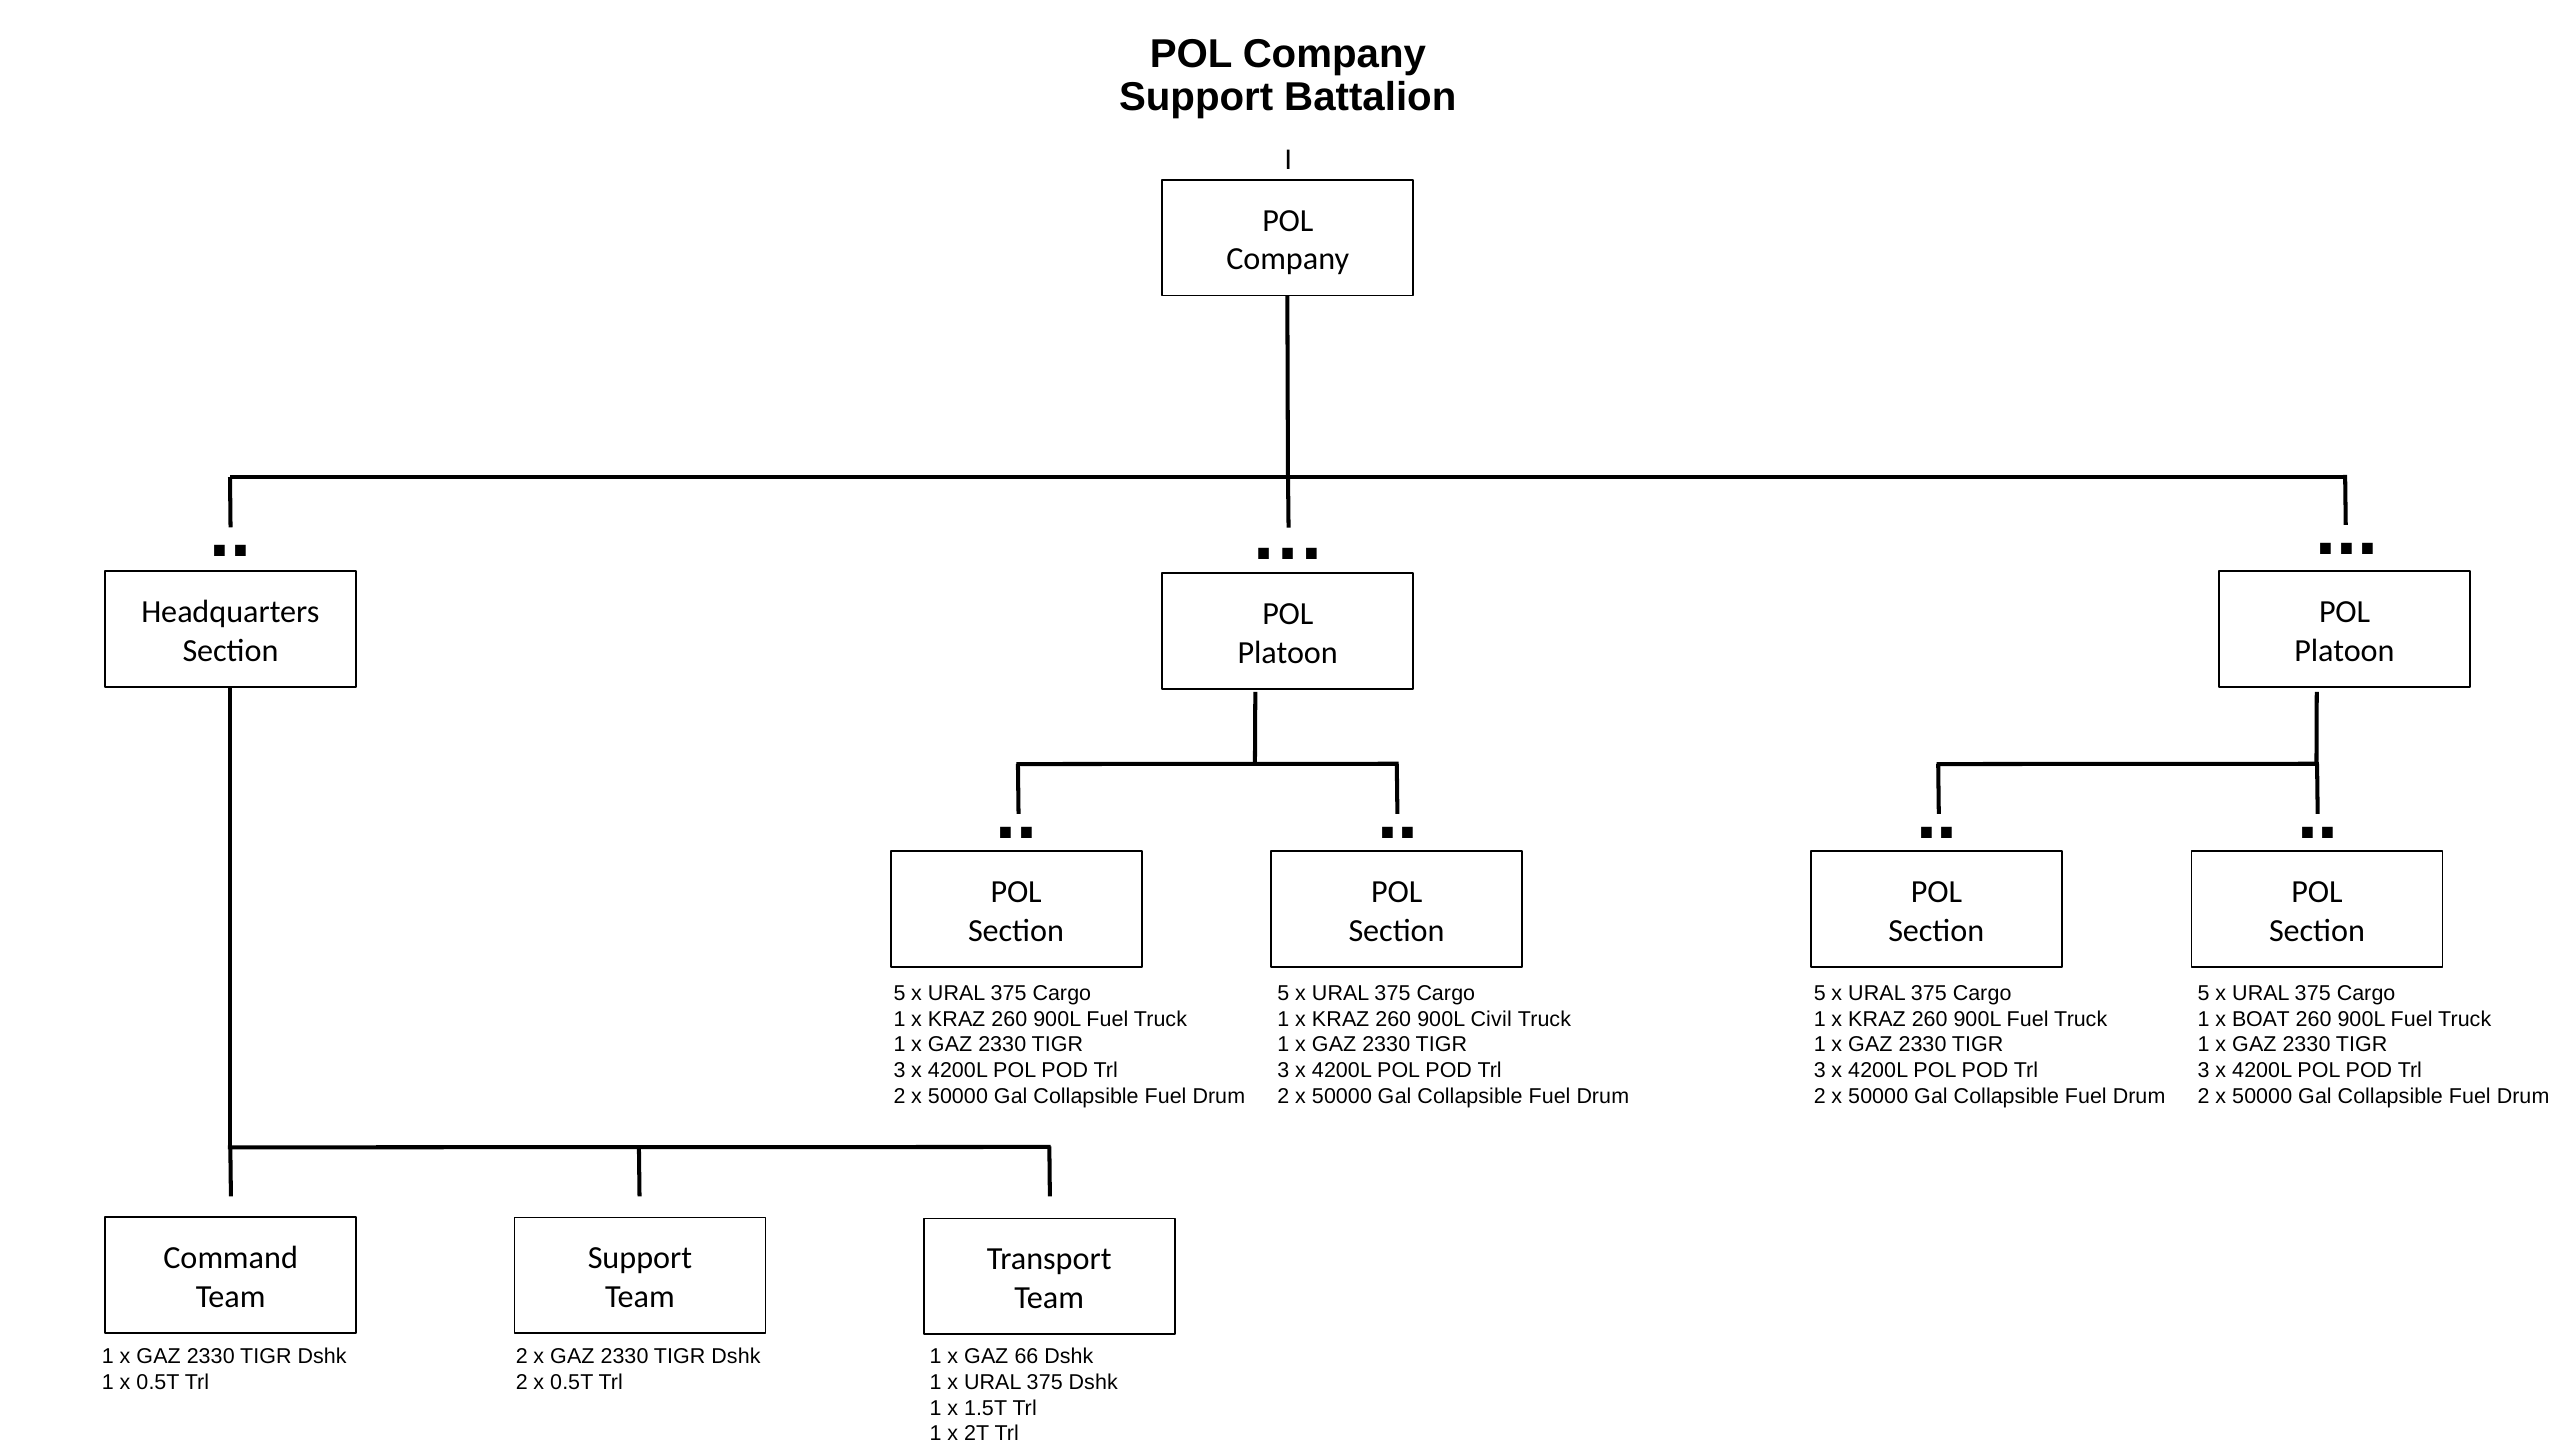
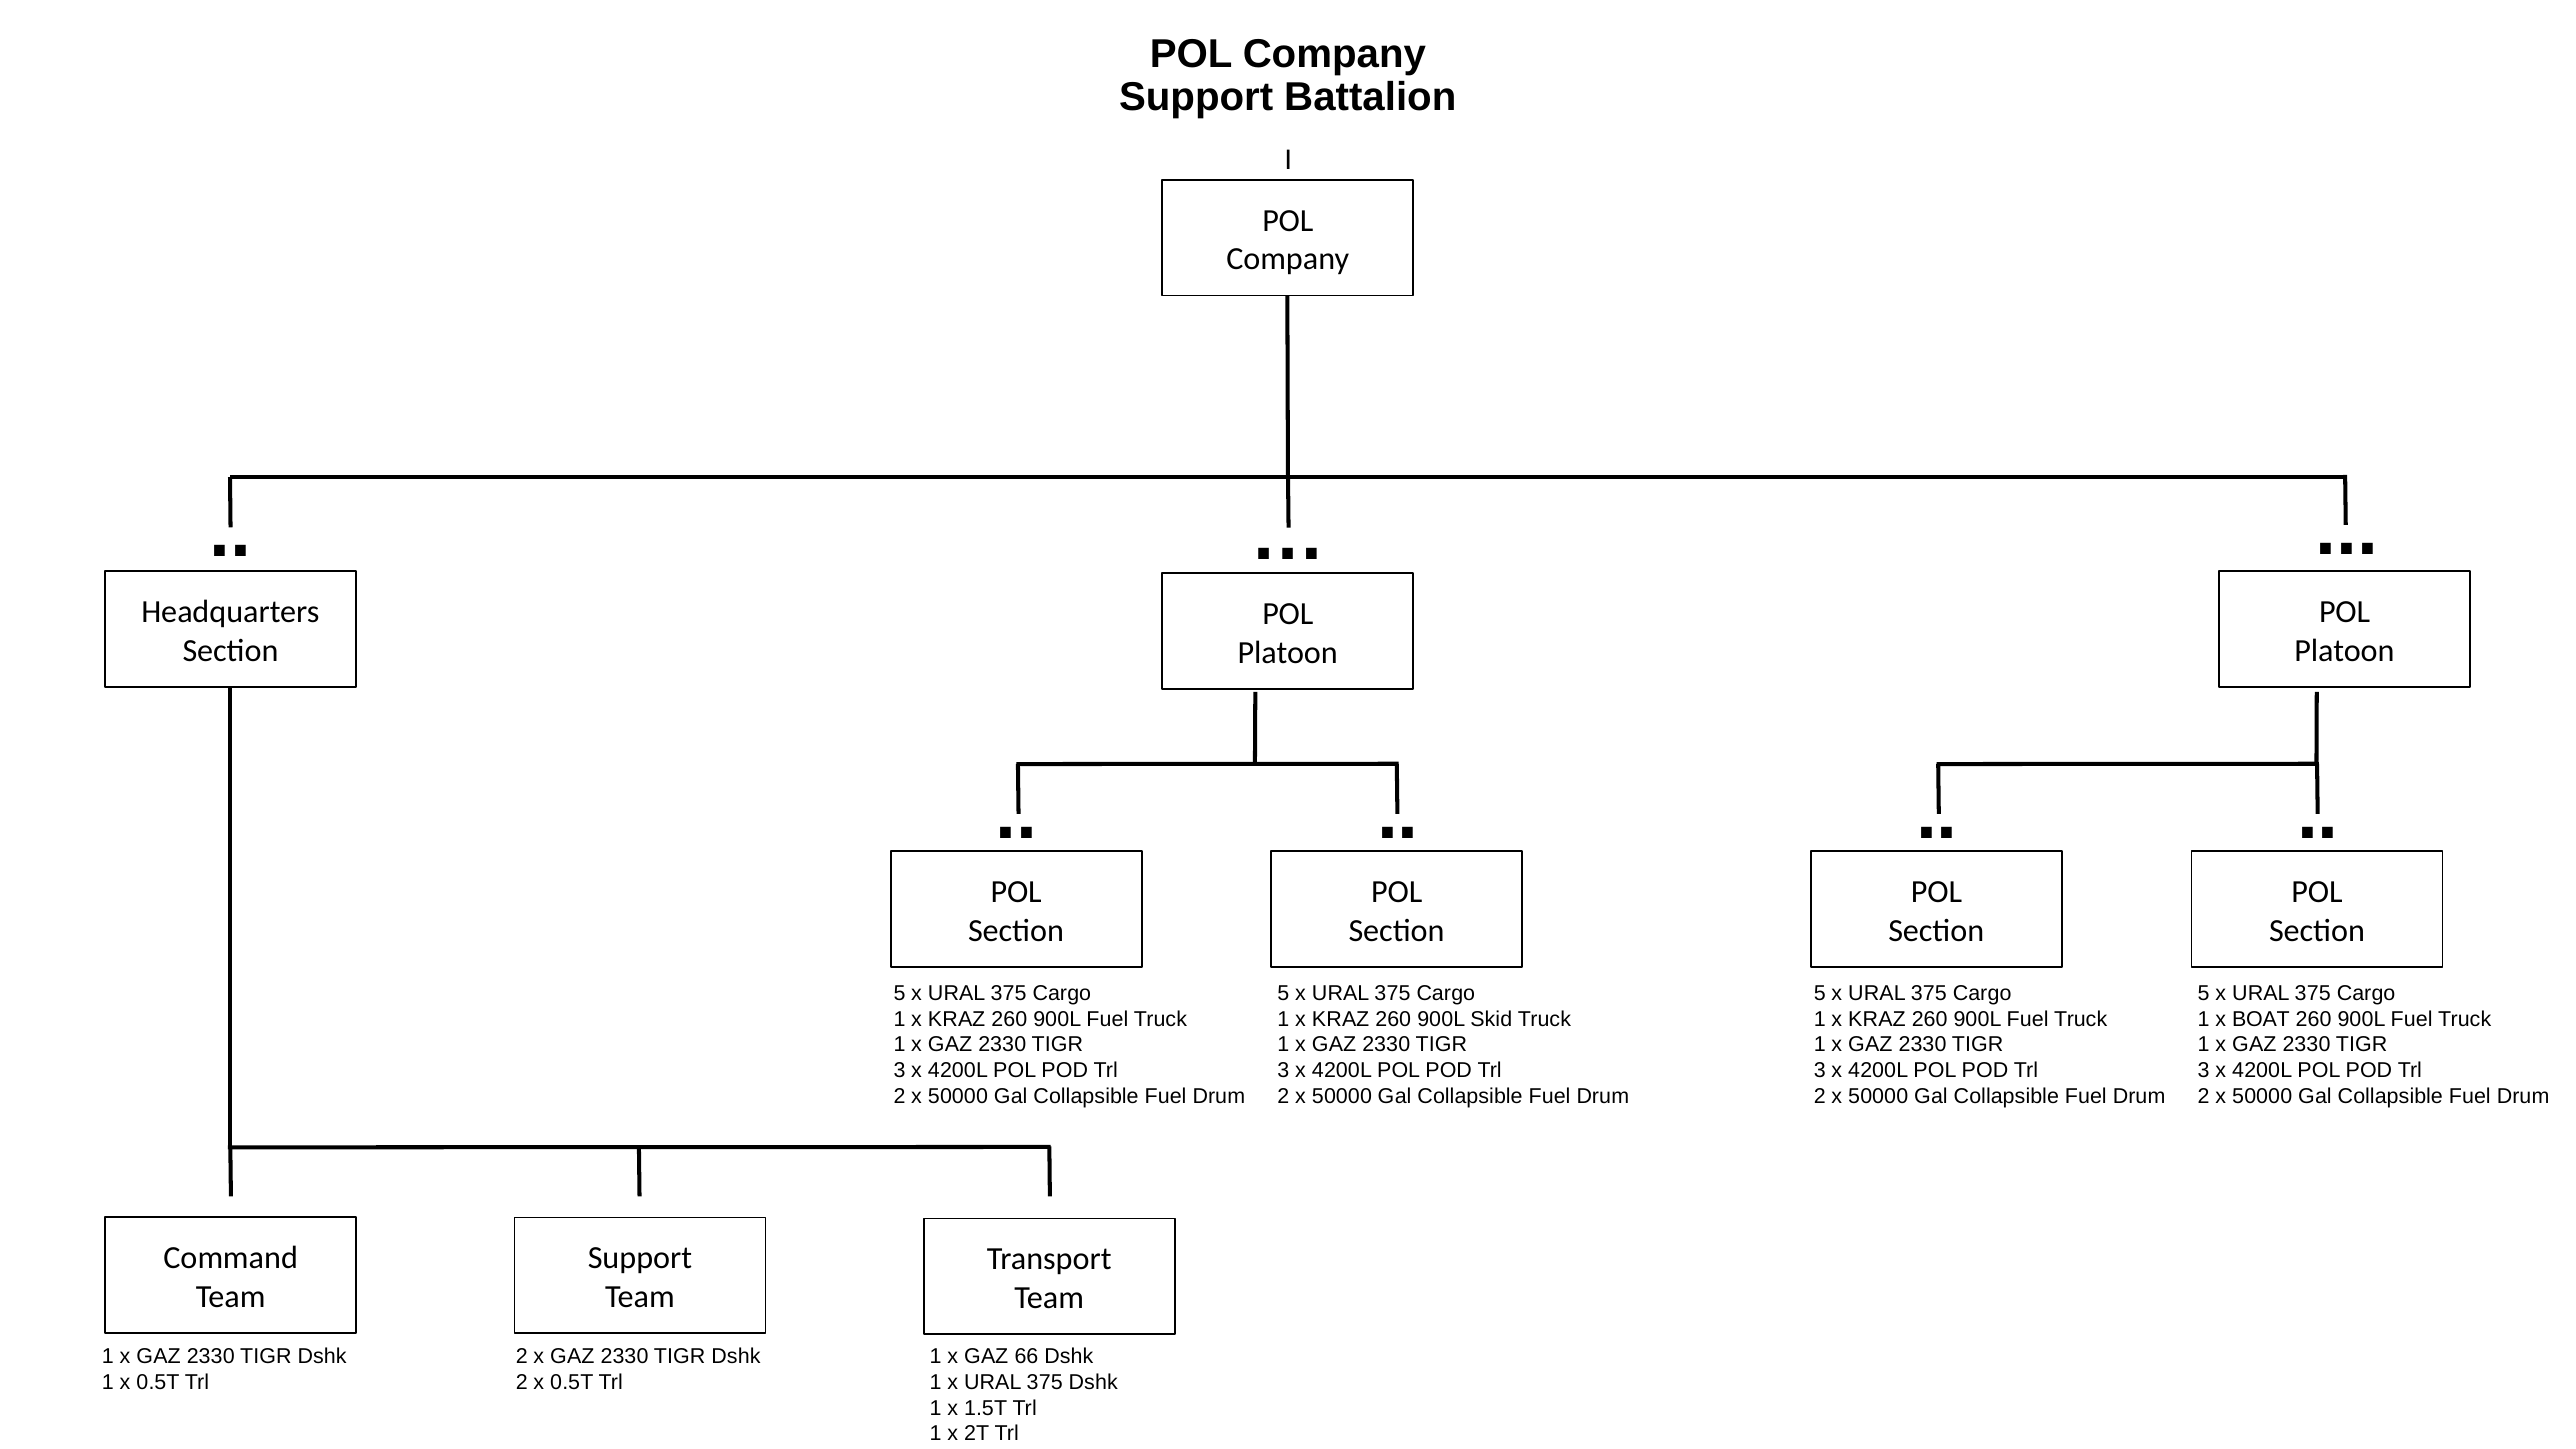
Civil: Civil -> Skid
